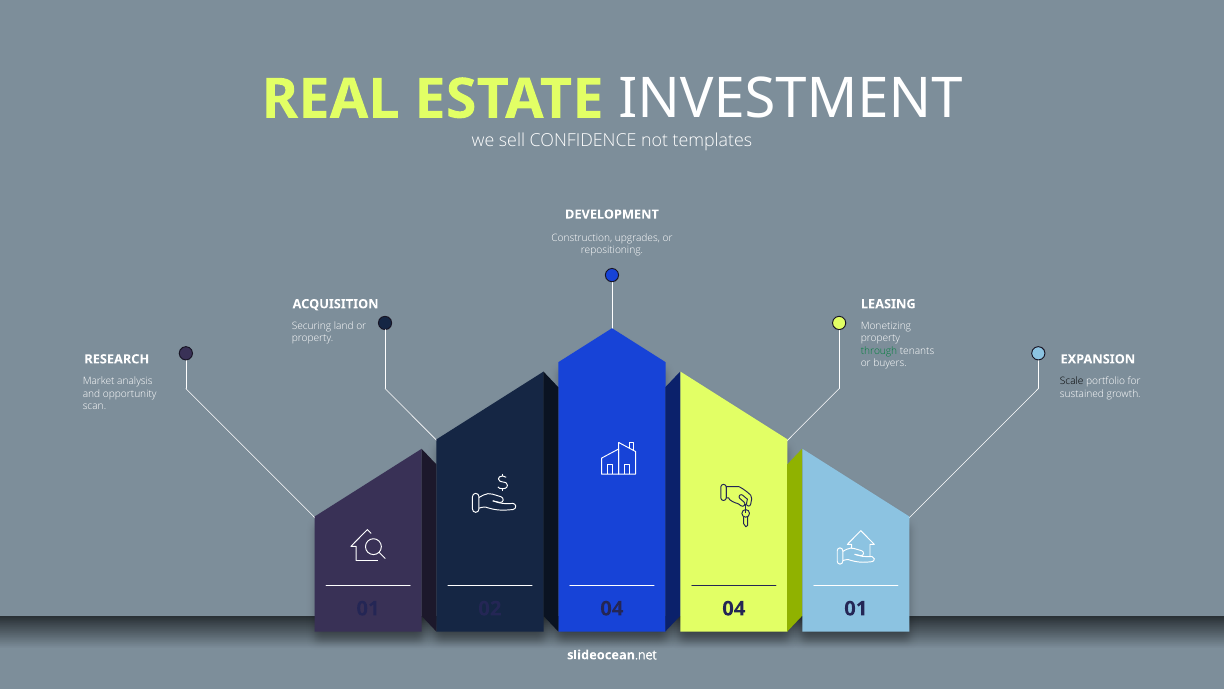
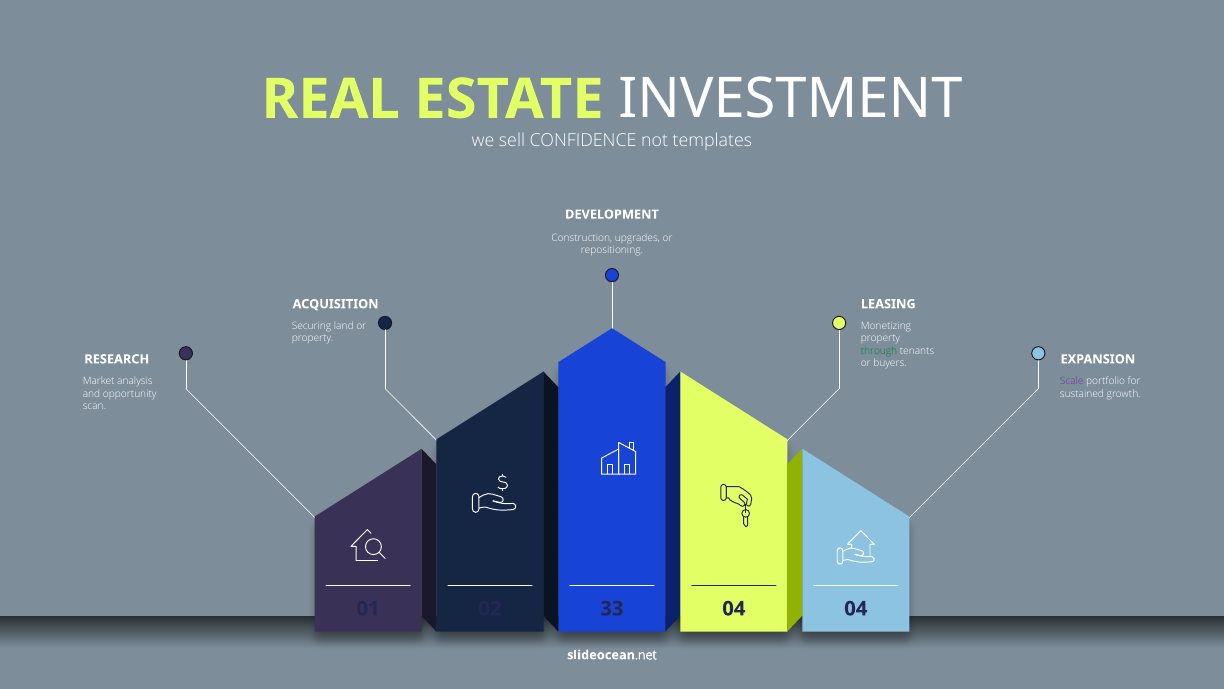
Scale colour: black -> purple
02 04: 04 -> 33
04 01: 01 -> 04
